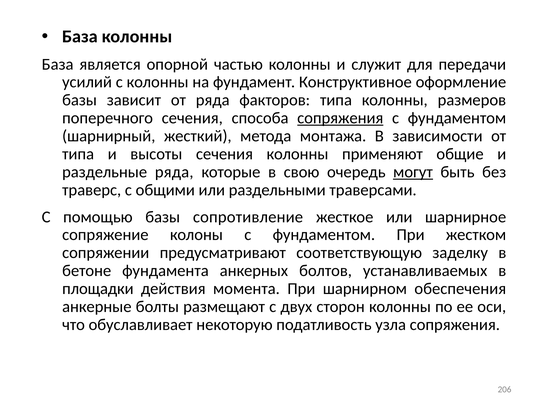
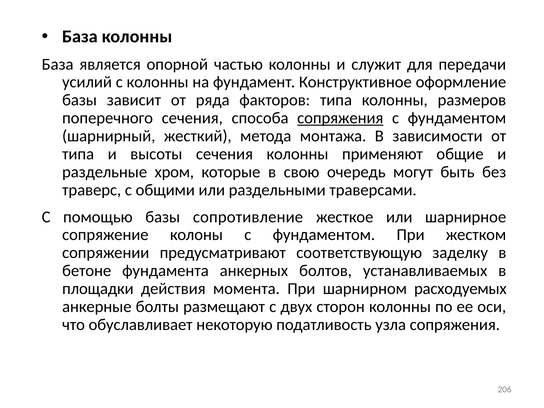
раздельные ряда: ряда -> хром
могут underline: present -> none
обеспечения: обеспечения -> расходуемых
